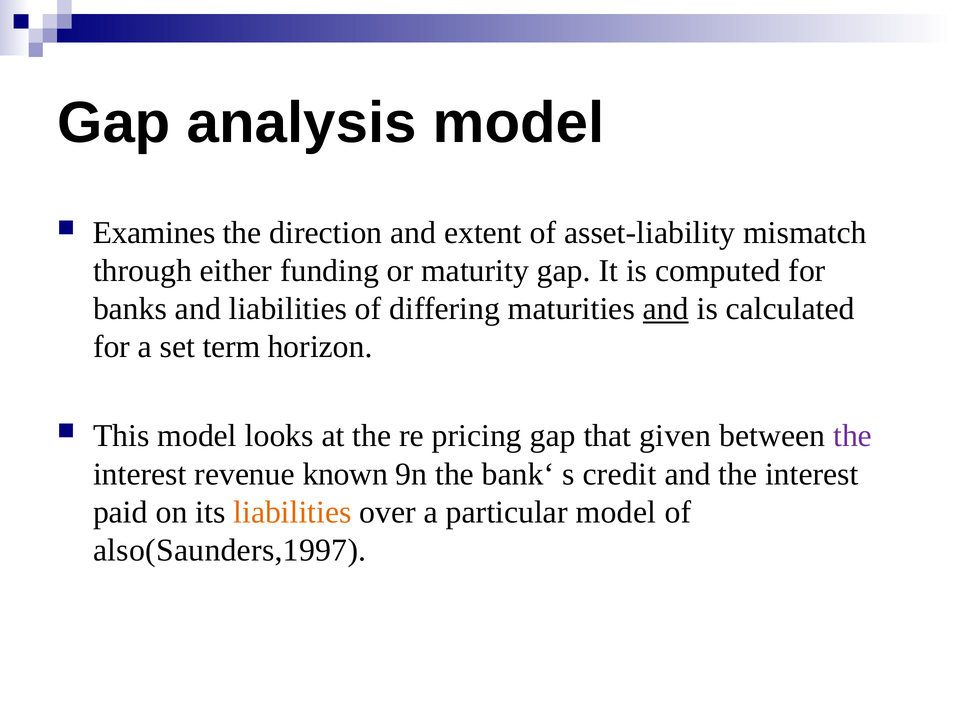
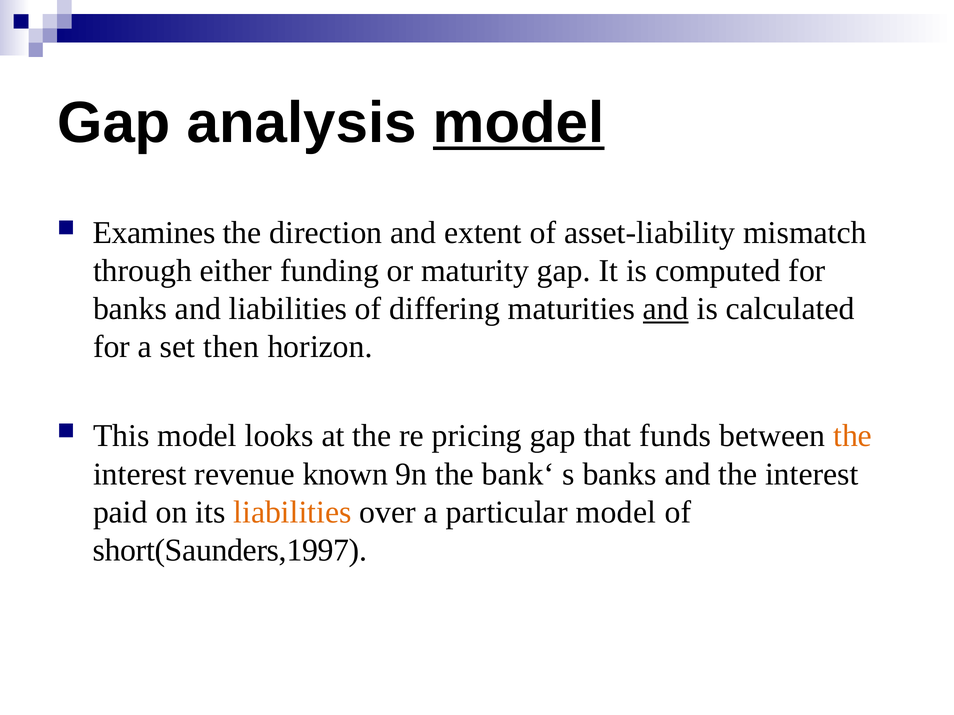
model at (519, 123) underline: none -> present
term: term -> then
given: given -> funds
the at (853, 436) colour: purple -> orange
s credit: credit -> banks
also(Saunders,1997: also(Saunders,1997 -> short(Saunders,1997
